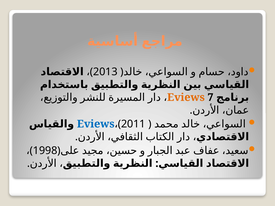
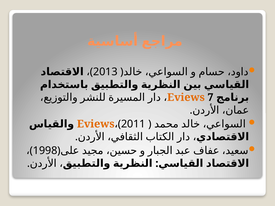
Eviews at (96, 124) colour: blue -> orange
